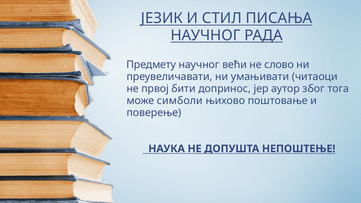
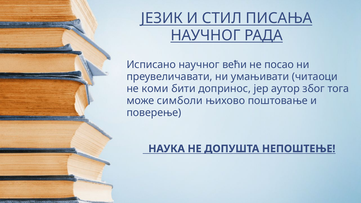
Предмету: Предмету -> Исписано
слово: слово -> посао
првој: првој -> коми
